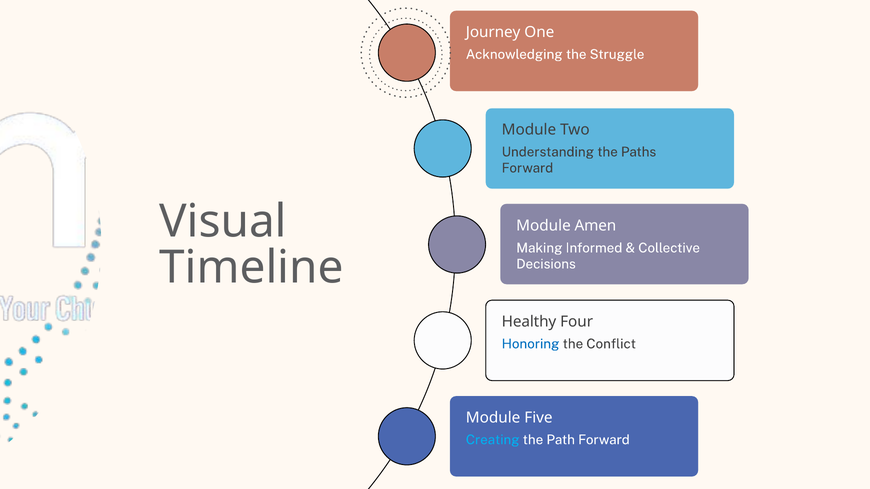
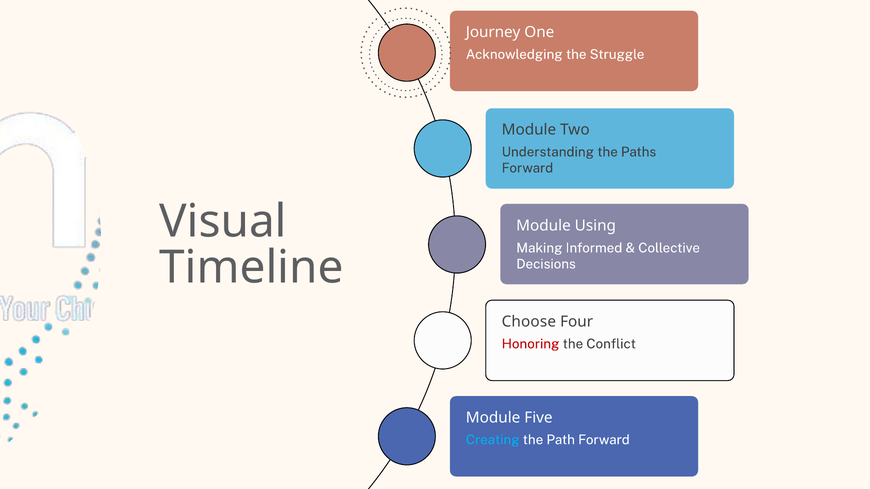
Amen: Amen -> Using
Healthy: Healthy -> Choose
Honoring colour: blue -> red
